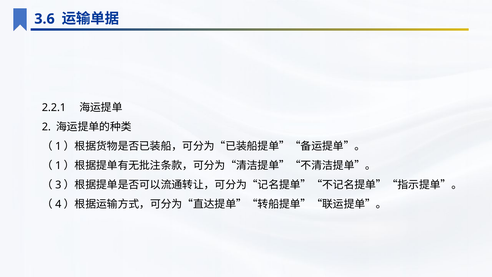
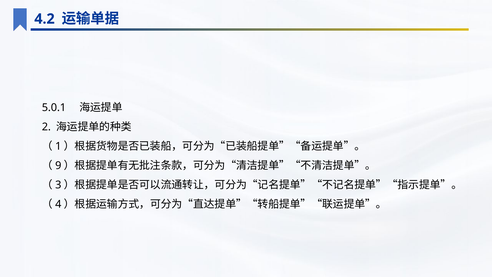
3.6: 3.6 -> 4.2
2.2.1: 2.2.1 -> 5.0.1
1 at (58, 166): 1 -> 9
